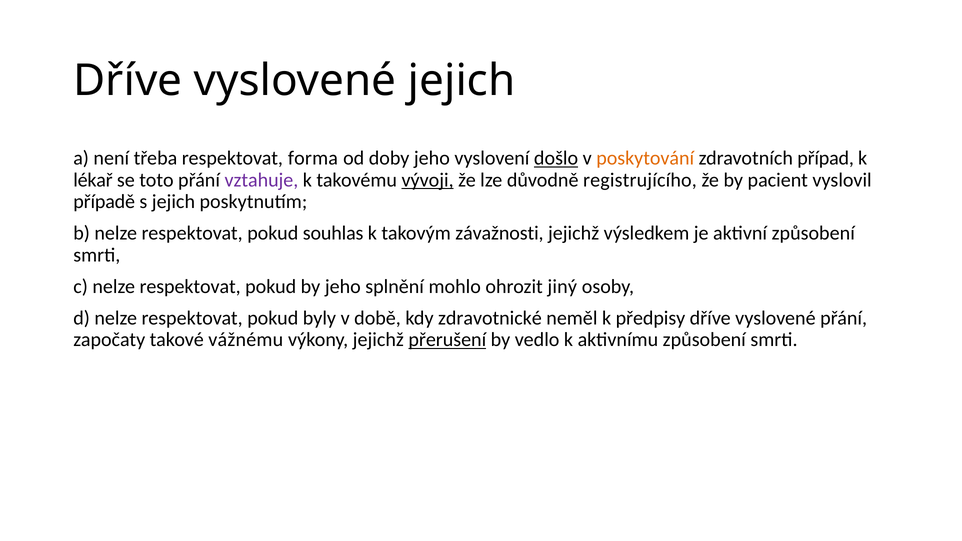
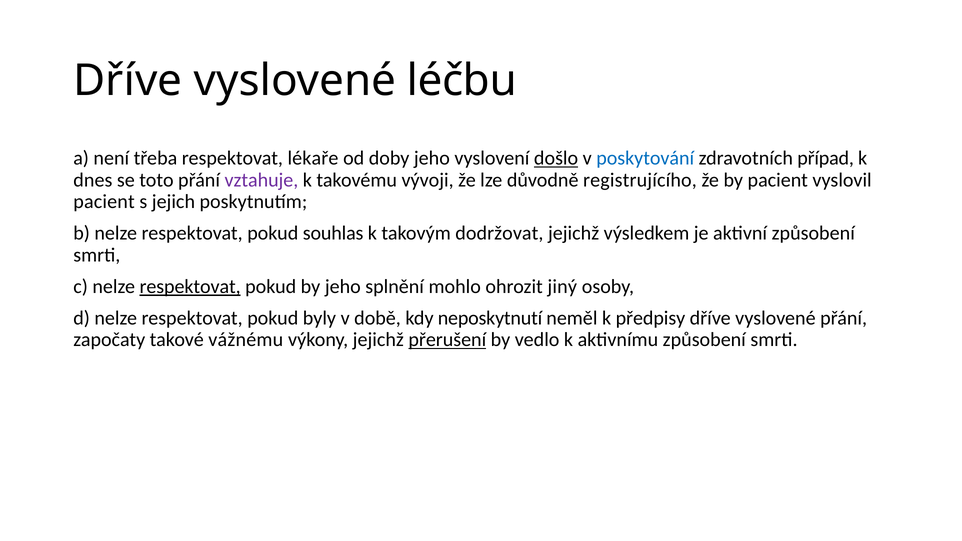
vyslovené jejich: jejich -> léčbu
forma: forma -> lékaře
poskytování colour: orange -> blue
lékař: lékař -> dnes
vývoji underline: present -> none
případě at (104, 202): případě -> pacient
závažnosti: závažnosti -> dodržovat
respektovat at (190, 287) underline: none -> present
zdravotnické: zdravotnické -> neposkytnutí
